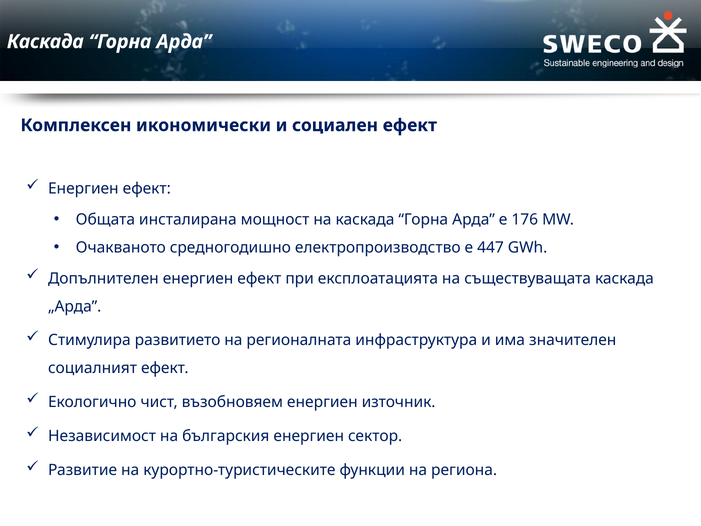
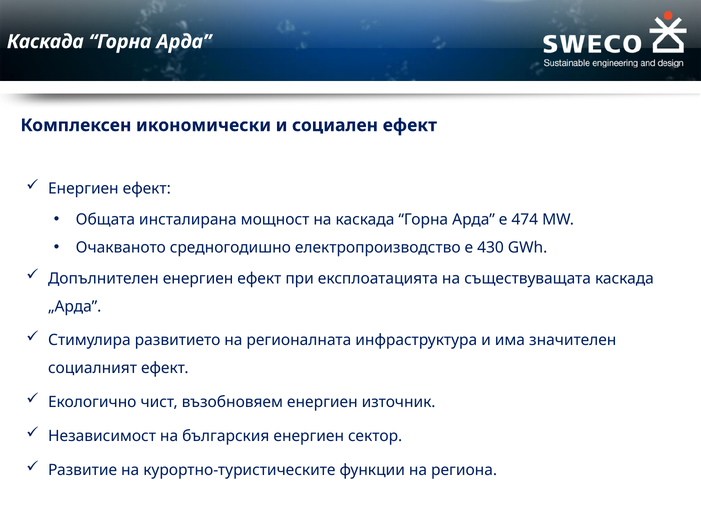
176: 176 -> 474
447: 447 -> 430
